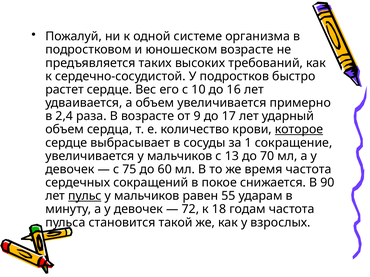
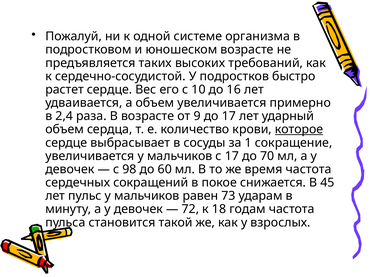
с 13: 13 -> 17
75: 75 -> 98
90: 90 -> 45
пульс underline: present -> none
55: 55 -> 73
